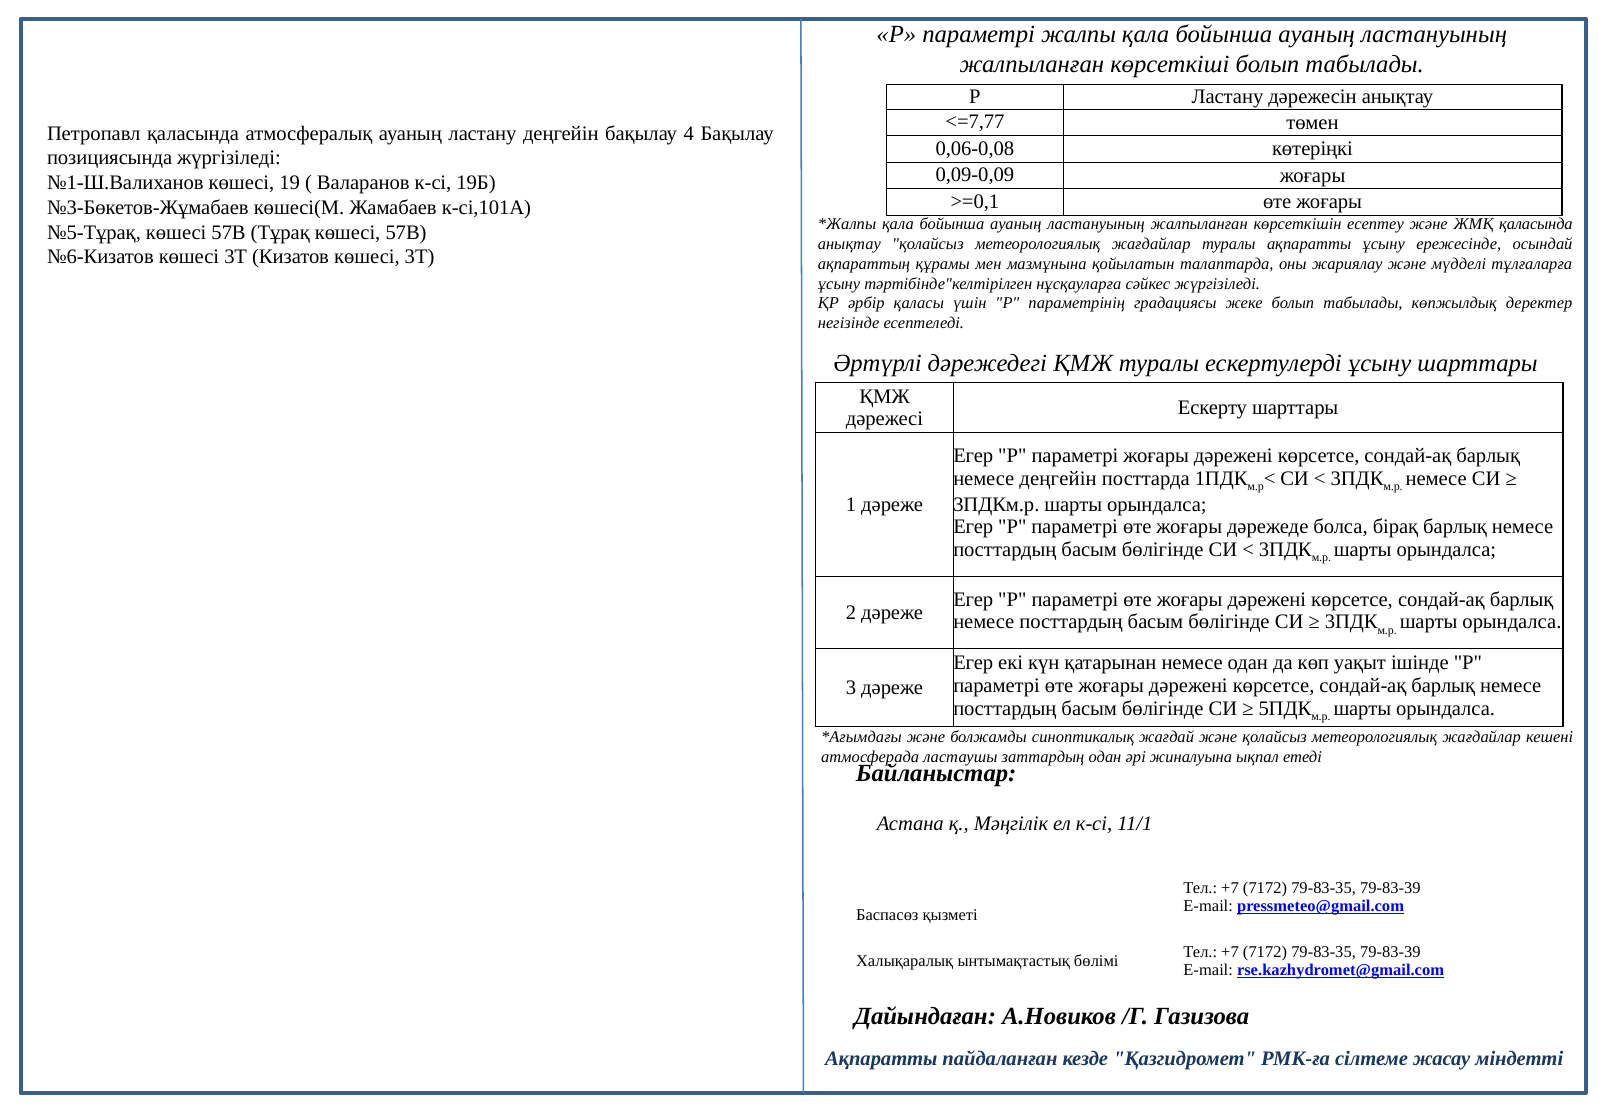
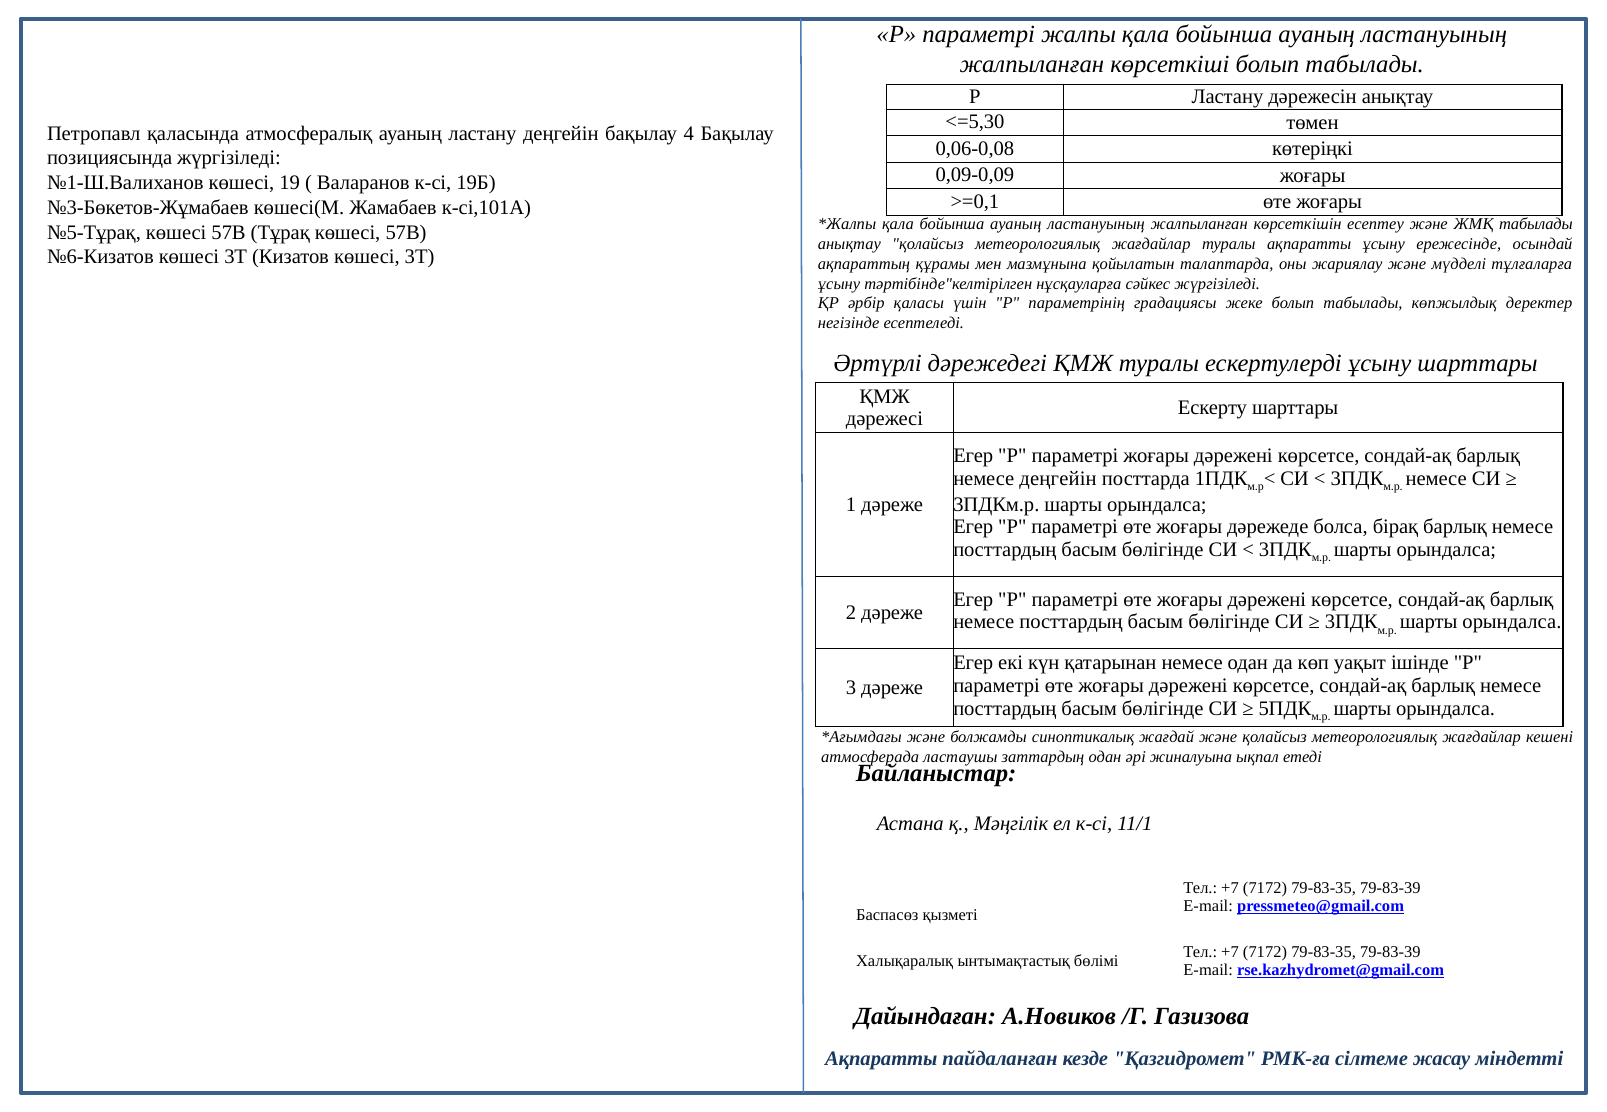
<=7,77: <=7,77 -> <=5,30
ЖМҚ қаласында: қаласында -> табылады
